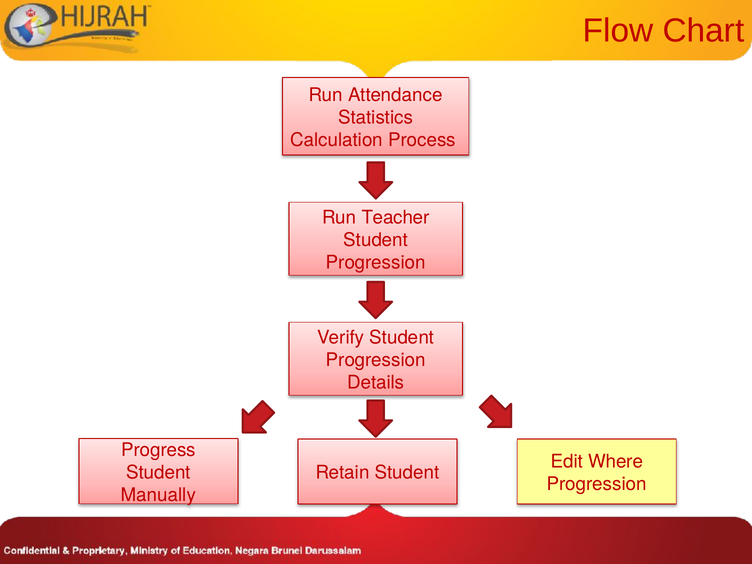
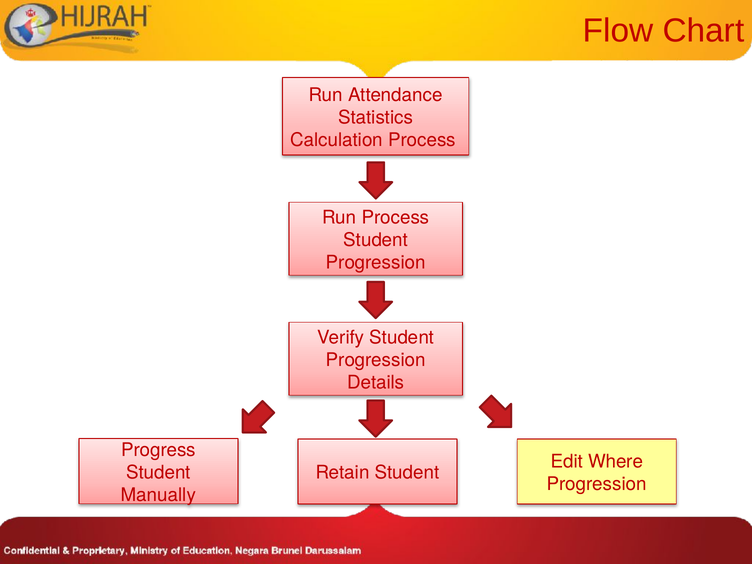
Run Teacher: Teacher -> Process
